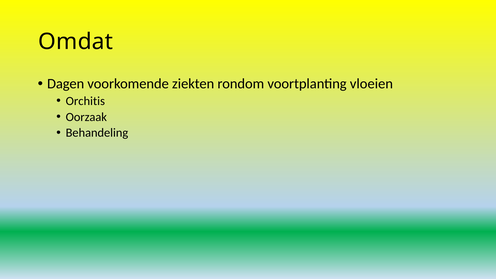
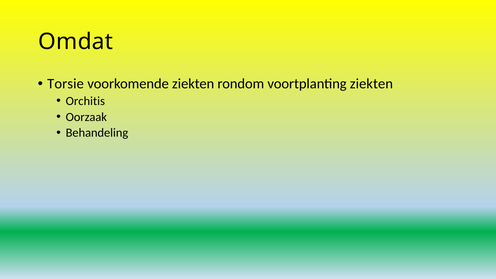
Dagen: Dagen -> Torsie
voortplanting vloeien: vloeien -> ziekten
